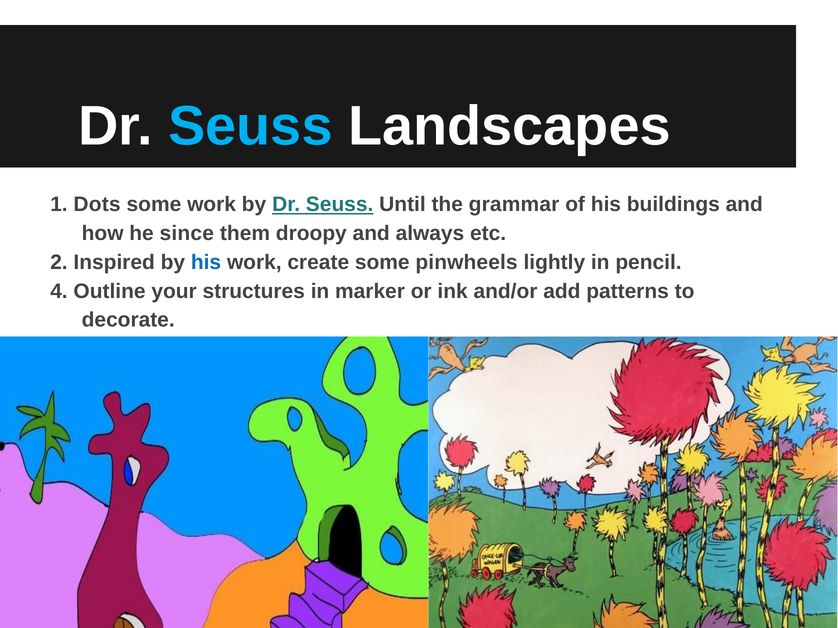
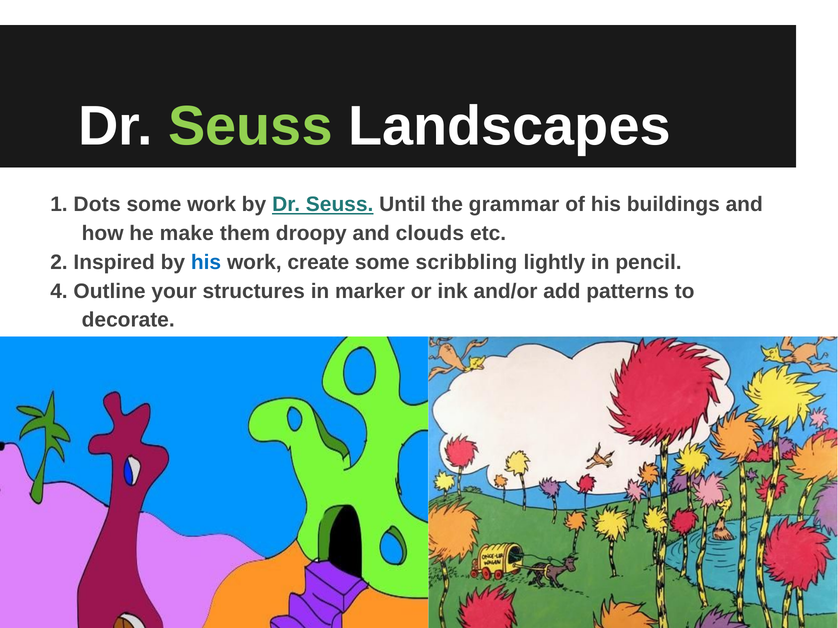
Seuss at (250, 127) colour: light blue -> light green
since: since -> make
always: always -> clouds
pinwheels: pinwheels -> scribbling
